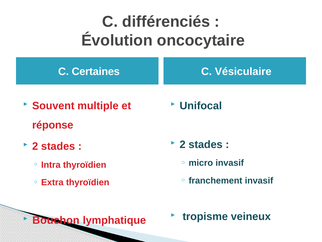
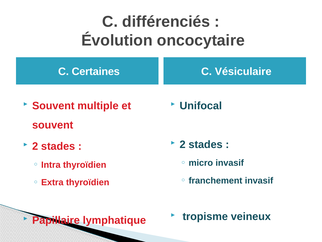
réponse at (53, 125): réponse -> souvent
Bouchon: Bouchon -> Papillaire
